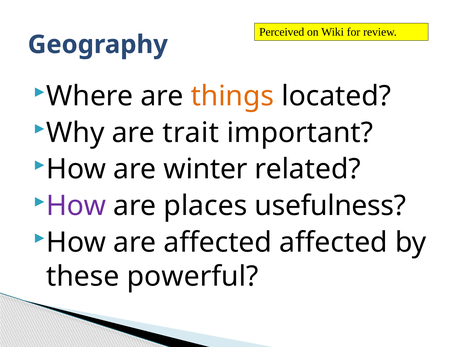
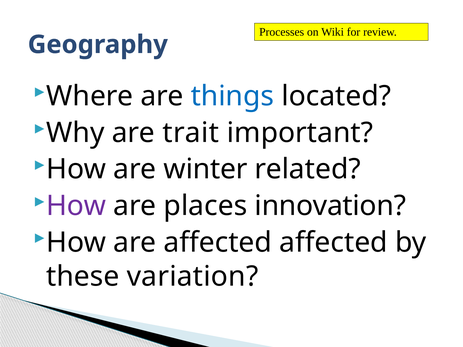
Perceived: Perceived -> Processes
things colour: orange -> blue
usefulness: usefulness -> innovation
powerful: powerful -> variation
